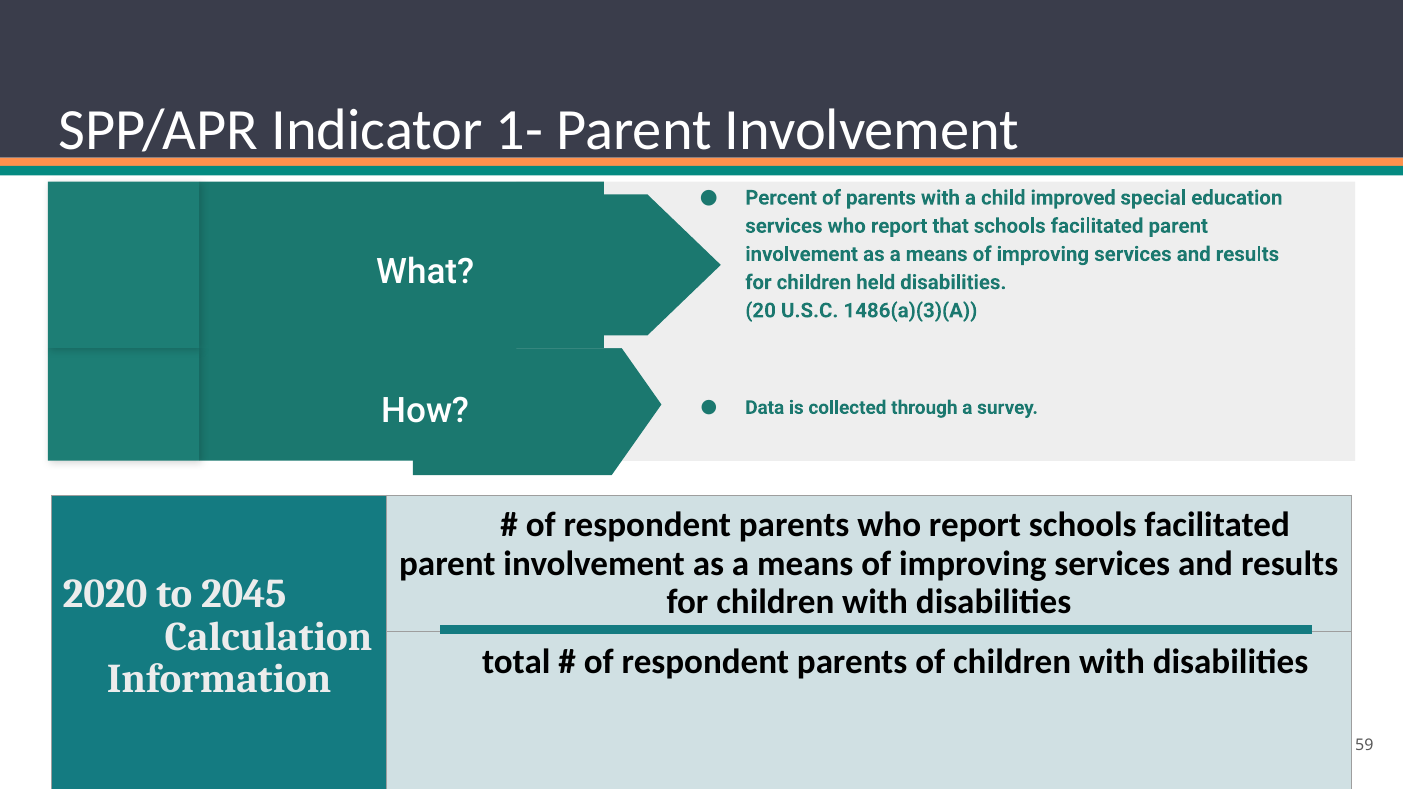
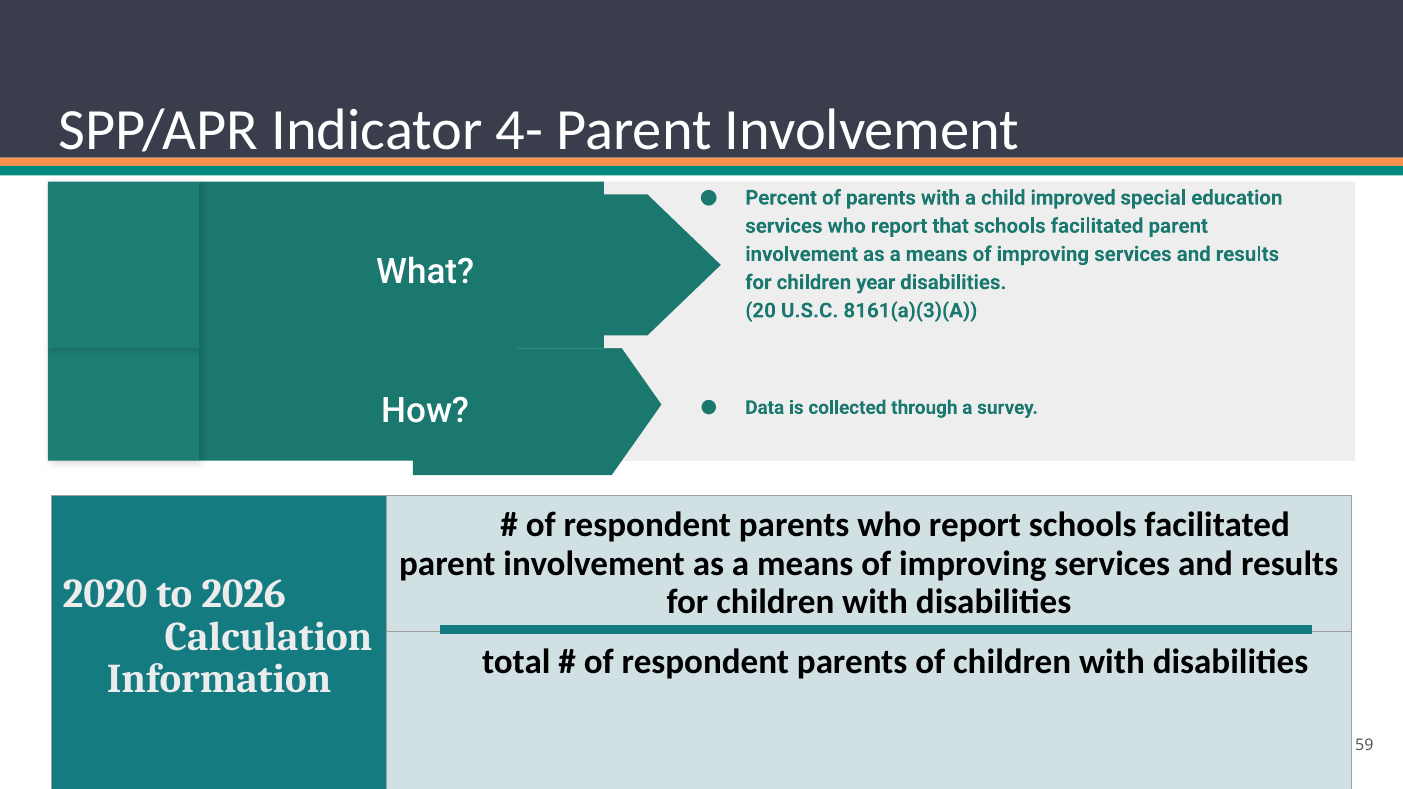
1-: 1- -> 4-
held: held -> year
1486(a)(3)(A: 1486(a)(3)(A -> 8161(a)(3)(A
2045: 2045 -> 2026
